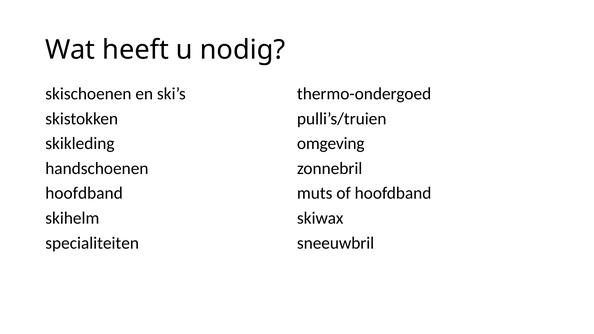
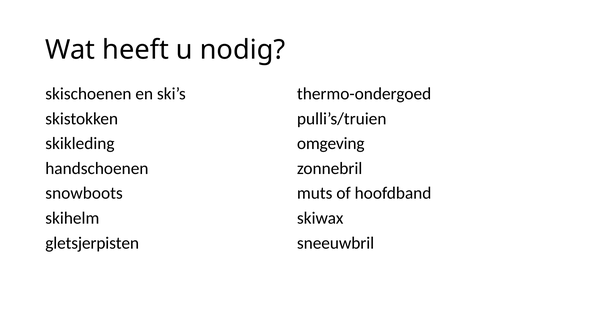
hoofdband at (84, 193): hoofdband -> snowboots
specialiteiten: specialiteiten -> gletsjerpisten
